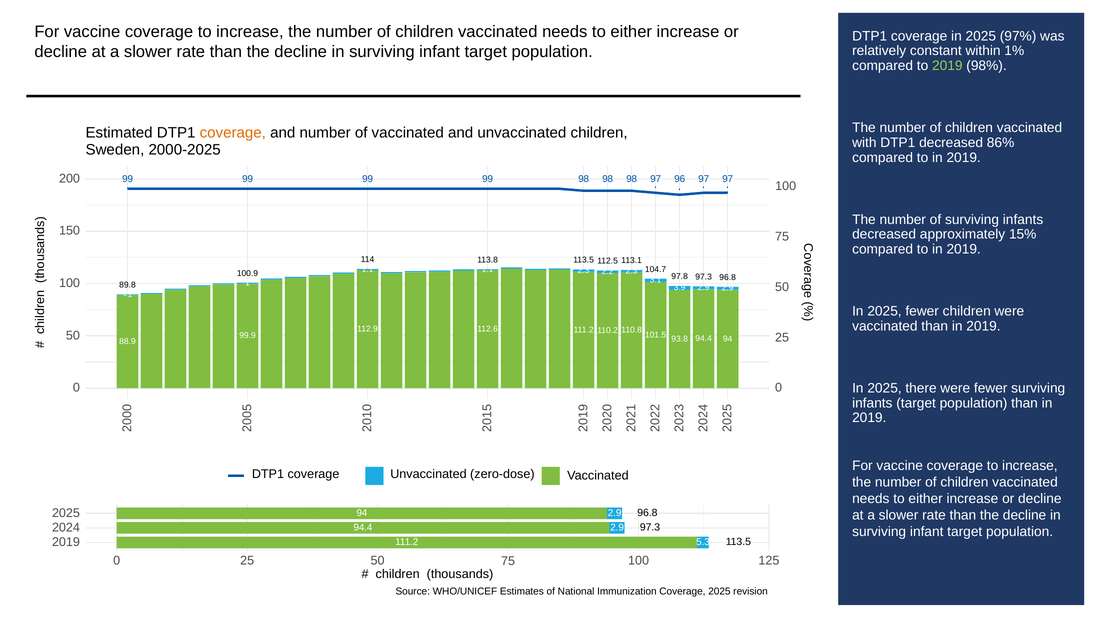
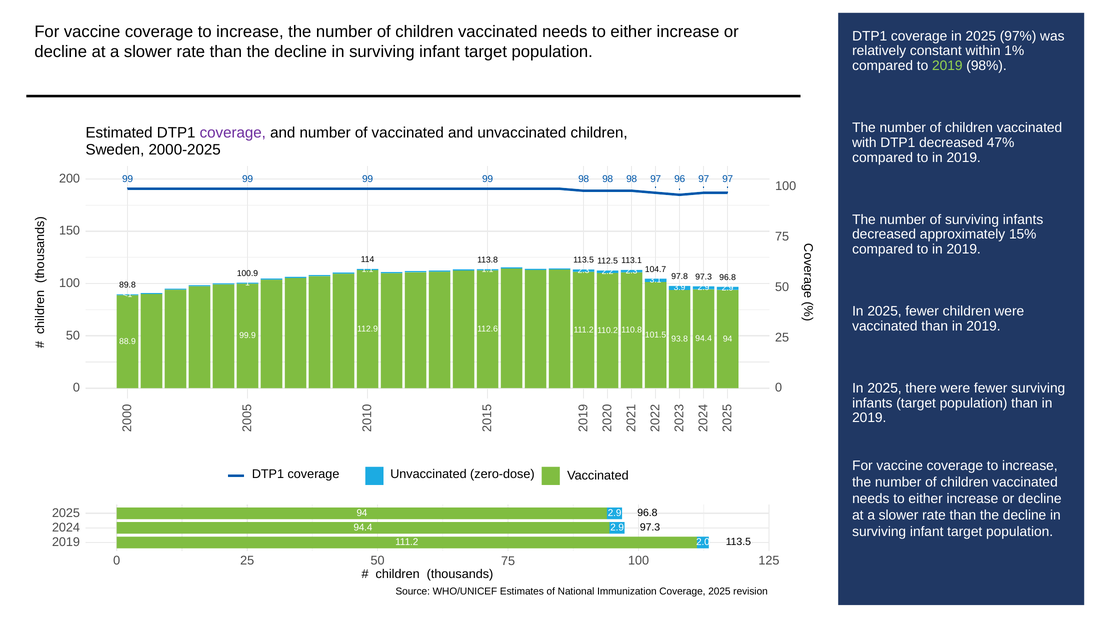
coverage at (233, 133) colour: orange -> purple
86%: 86% -> 47%
5.3: 5.3 -> 2.0
